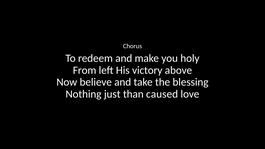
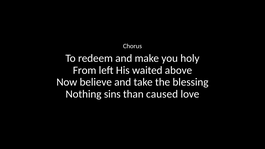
victory: victory -> waited
just: just -> sins
